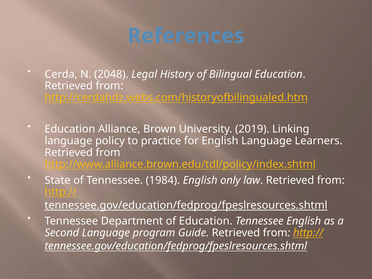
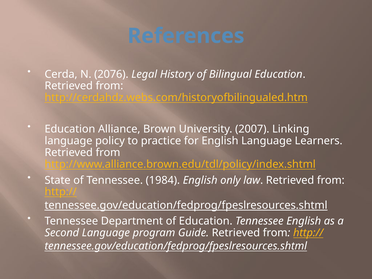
2048: 2048 -> 2076
2019: 2019 -> 2007
